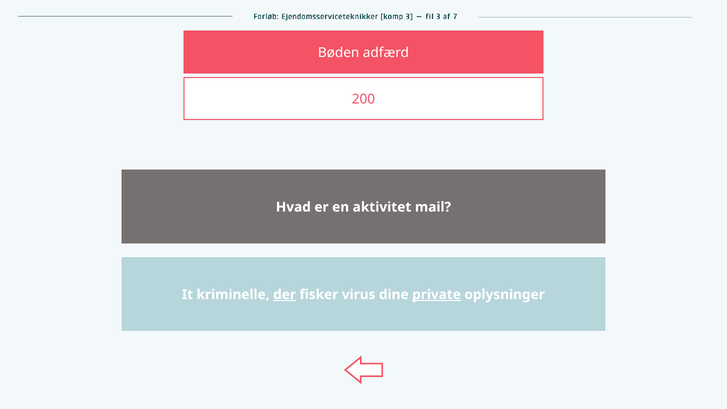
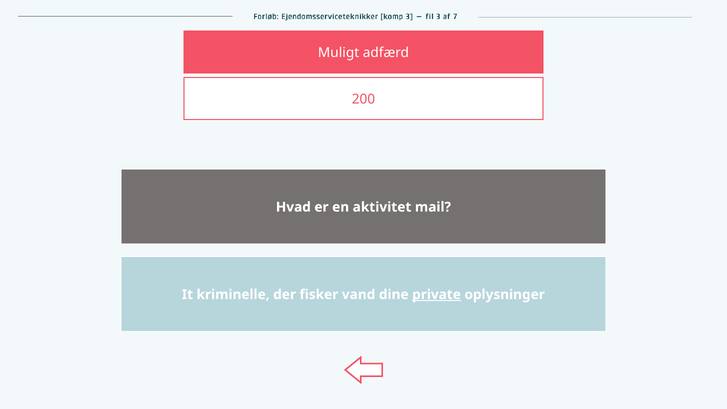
Bøden: Bøden -> Muligt
der underline: present -> none
virus: virus -> vand
